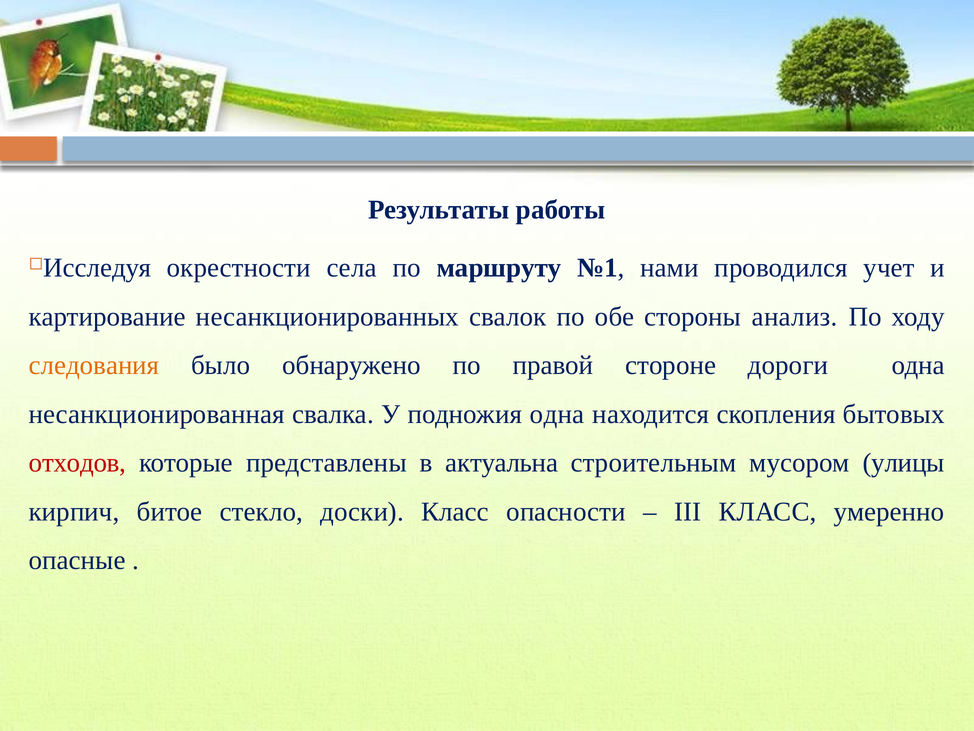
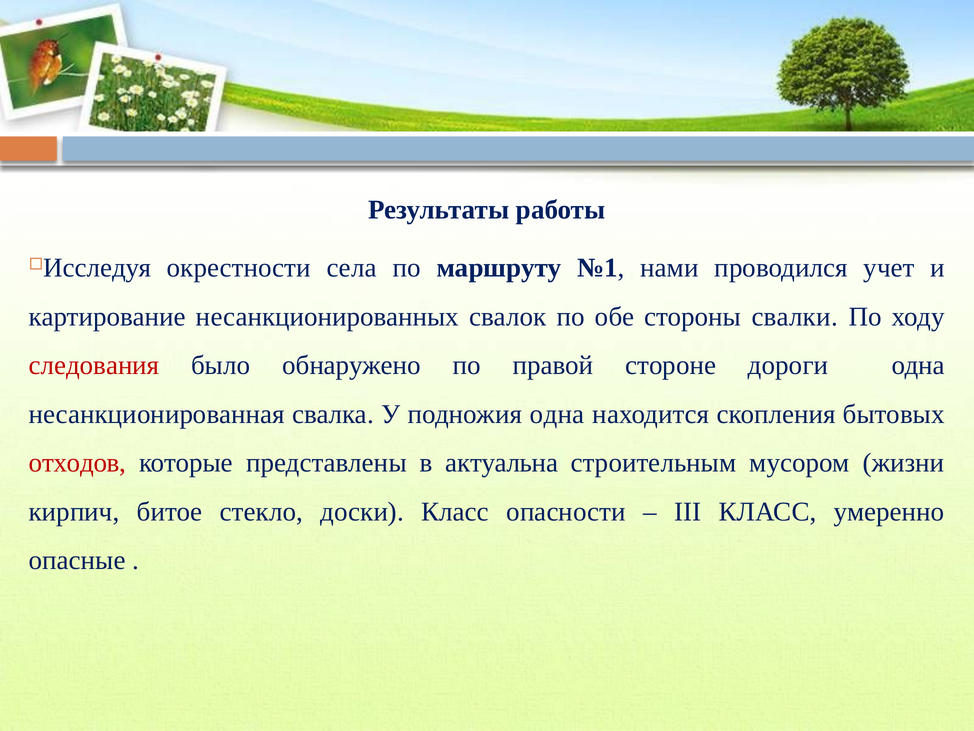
анализ: анализ -> свалки
следования colour: orange -> red
улицы: улицы -> жизни
